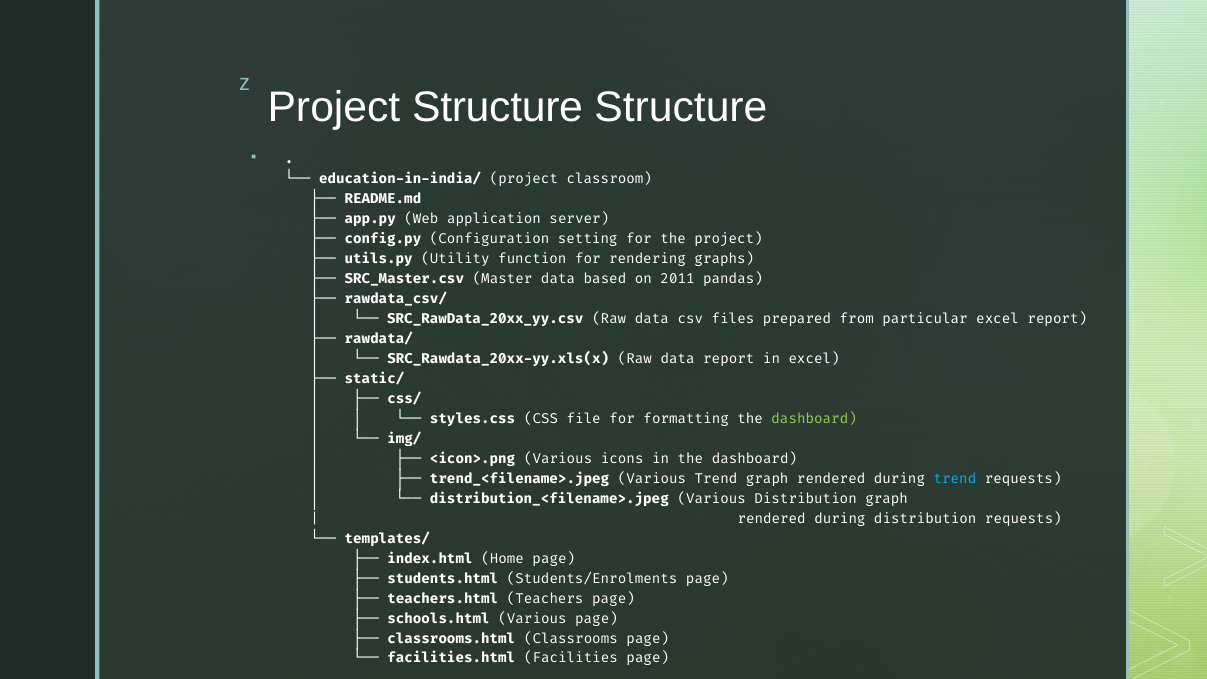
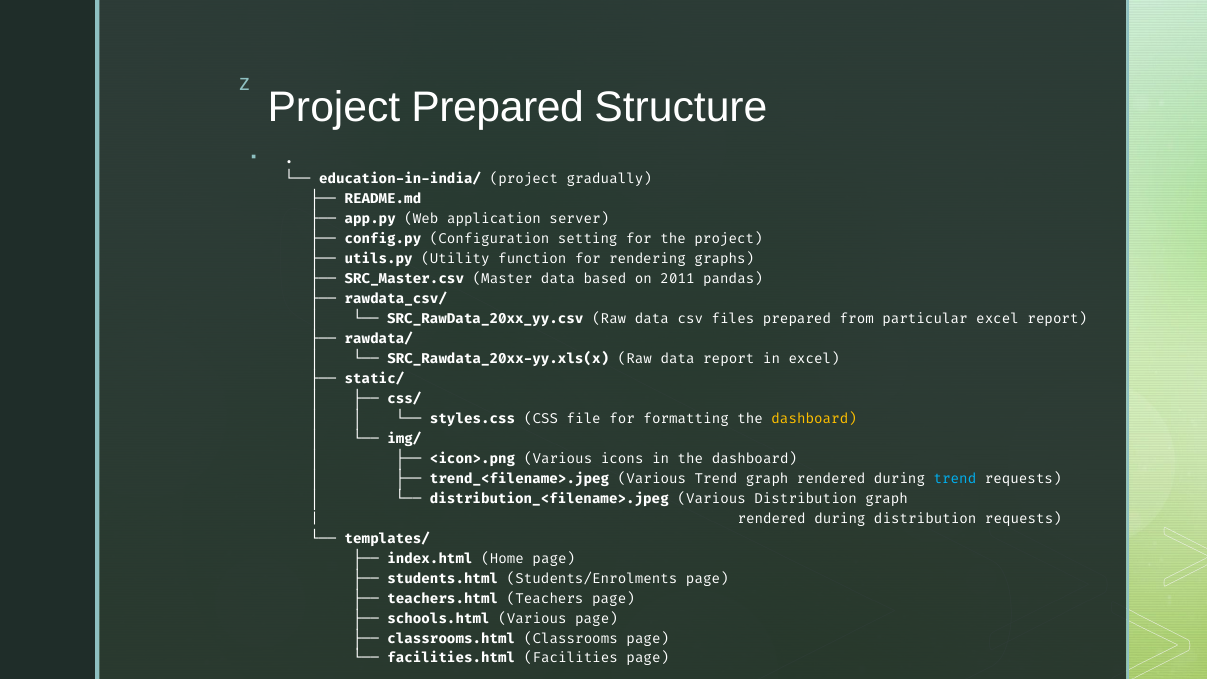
Project Structure: Structure -> Prepared
classroom: classroom -> gradually
dashboard at (814, 419) colour: light green -> yellow
